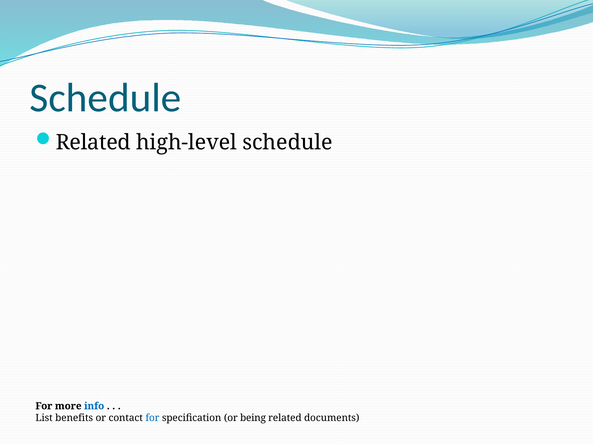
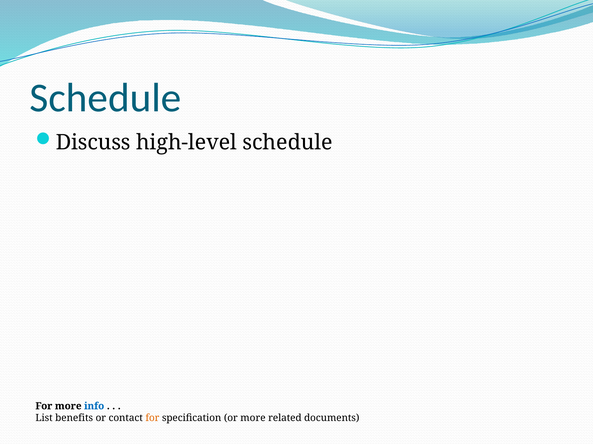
Related at (93, 143): Related -> Discuss
for at (152, 419) colour: blue -> orange
or being: being -> more
